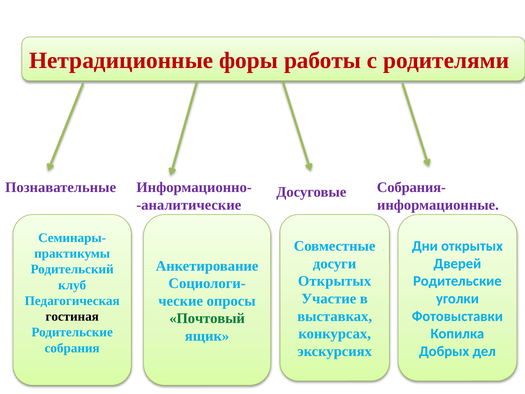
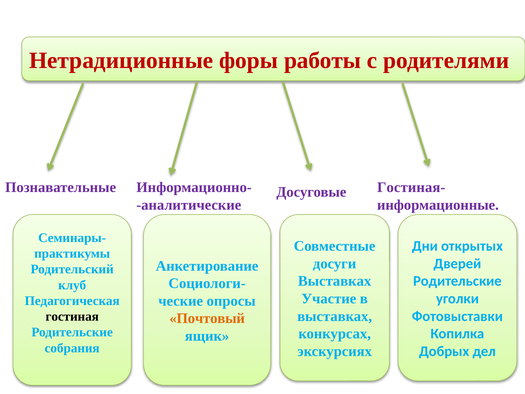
Собрания-: Собрания- -> Гостиная-
Открытых at (335, 281): Открытых -> Выставках
Почтовый colour: green -> orange
